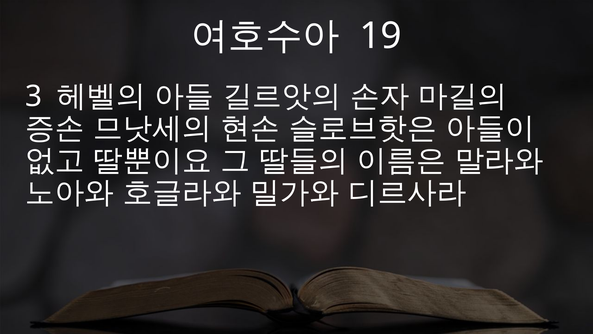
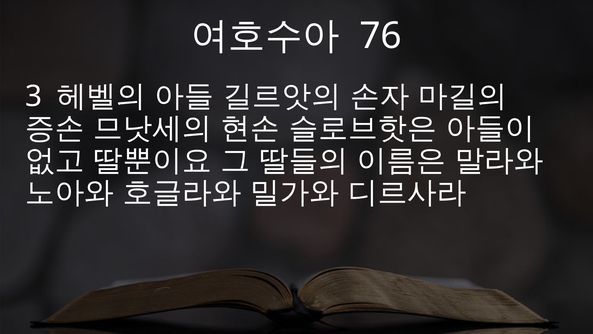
19: 19 -> 76
